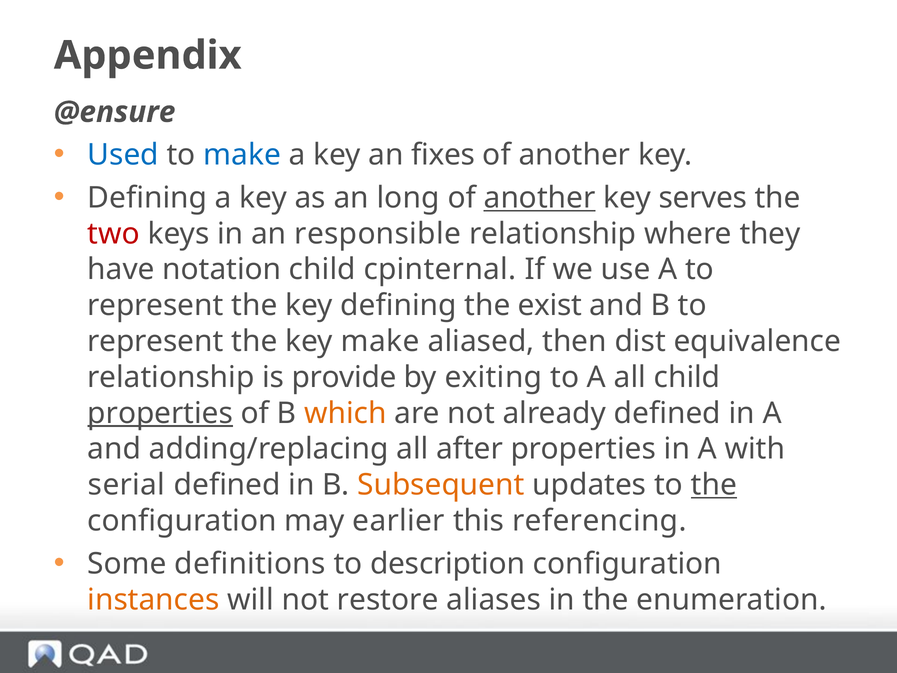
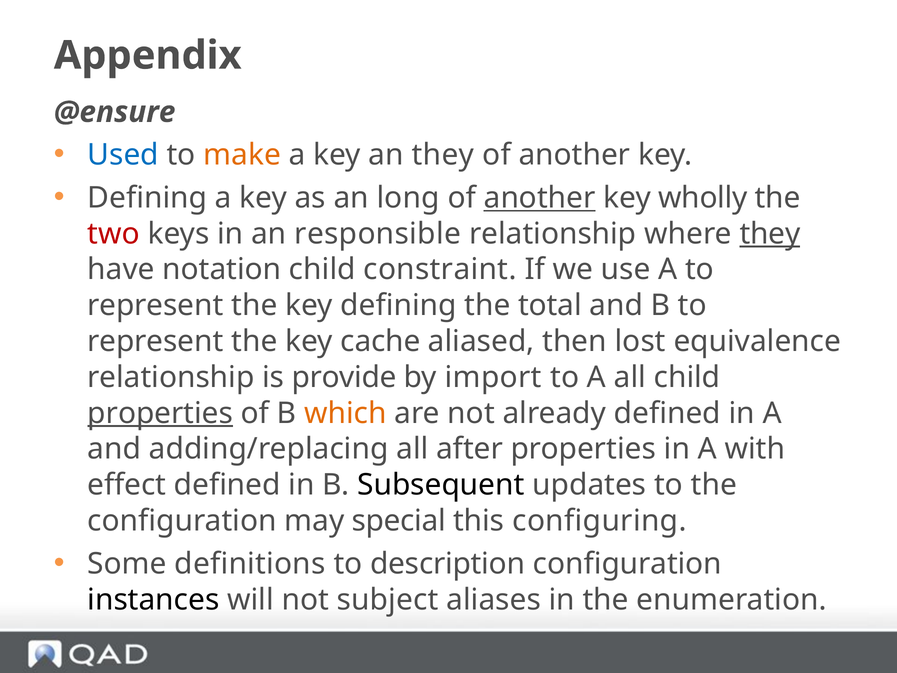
make at (242, 155) colour: blue -> orange
an fixes: fixes -> they
serves: serves -> wholly
they at (770, 234) underline: none -> present
cpinternal: cpinternal -> constraint
exist: exist -> total
key make: make -> cache
dist: dist -> lost
exiting: exiting -> import
serial: serial -> effect
Subsequent colour: orange -> black
the at (714, 485) underline: present -> none
earlier: earlier -> special
referencing: referencing -> configuring
instances colour: orange -> black
restore: restore -> subject
